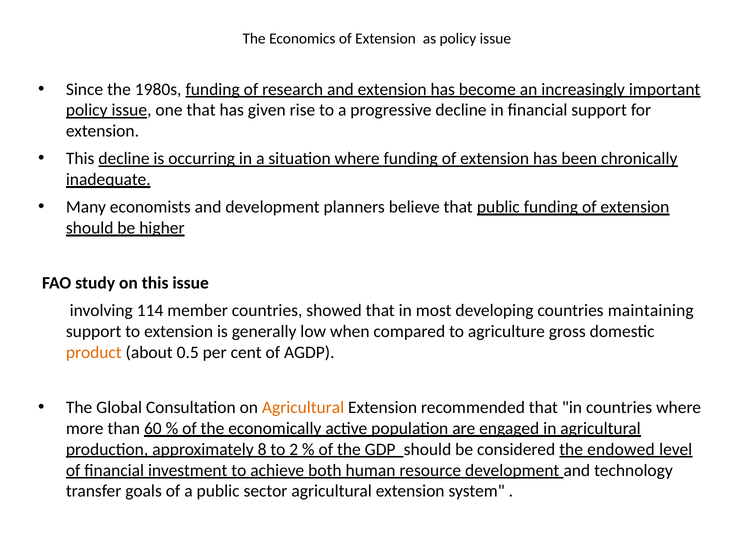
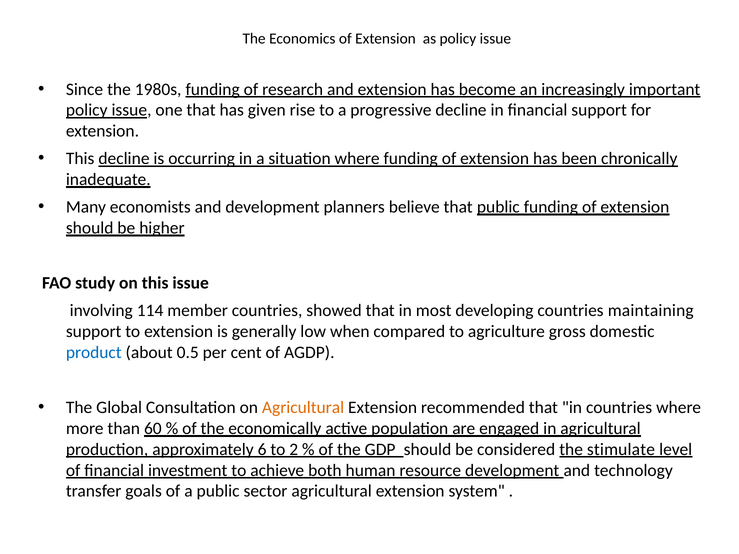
product colour: orange -> blue
8: 8 -> 6
endowed: endowed -> stimulate
